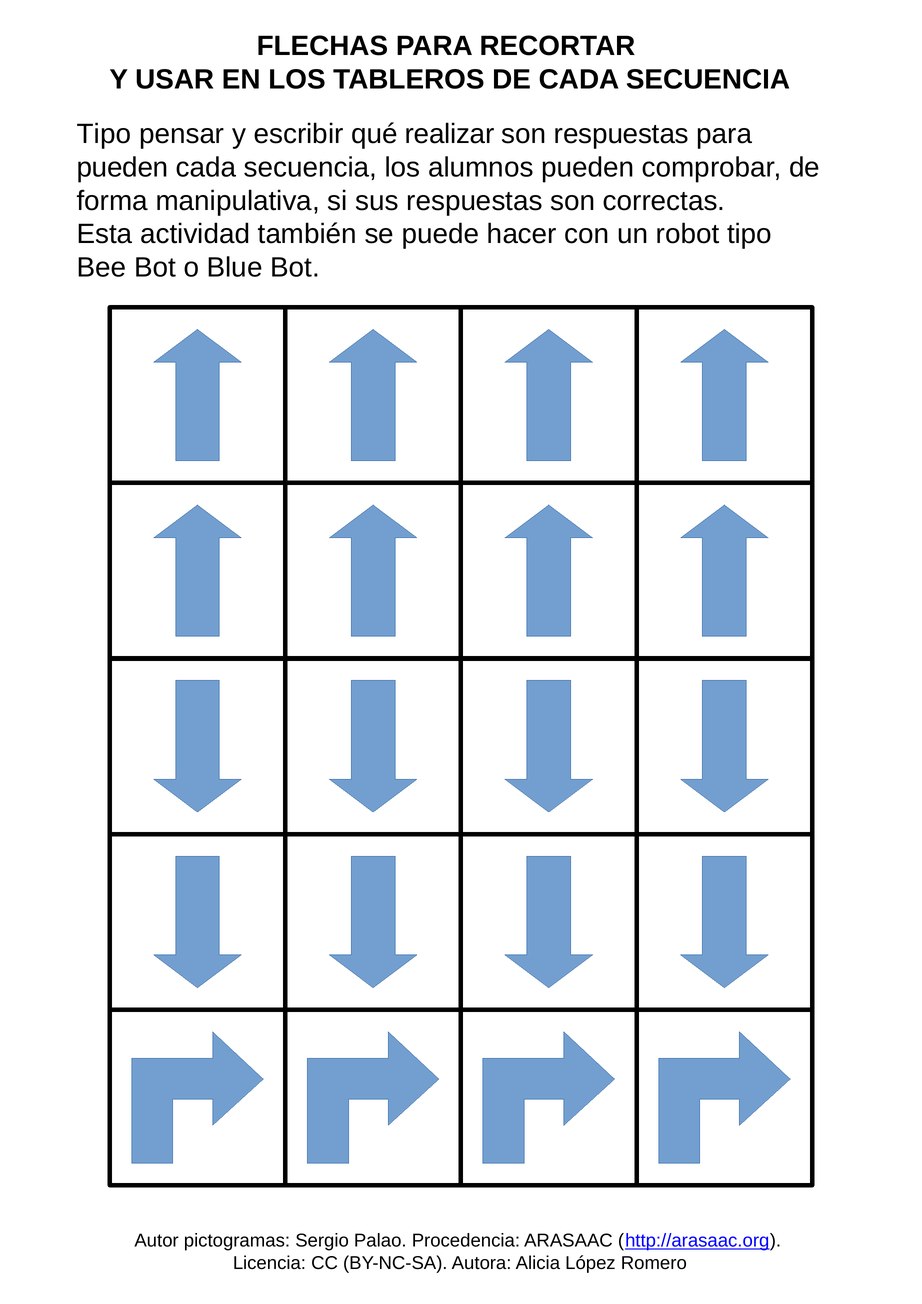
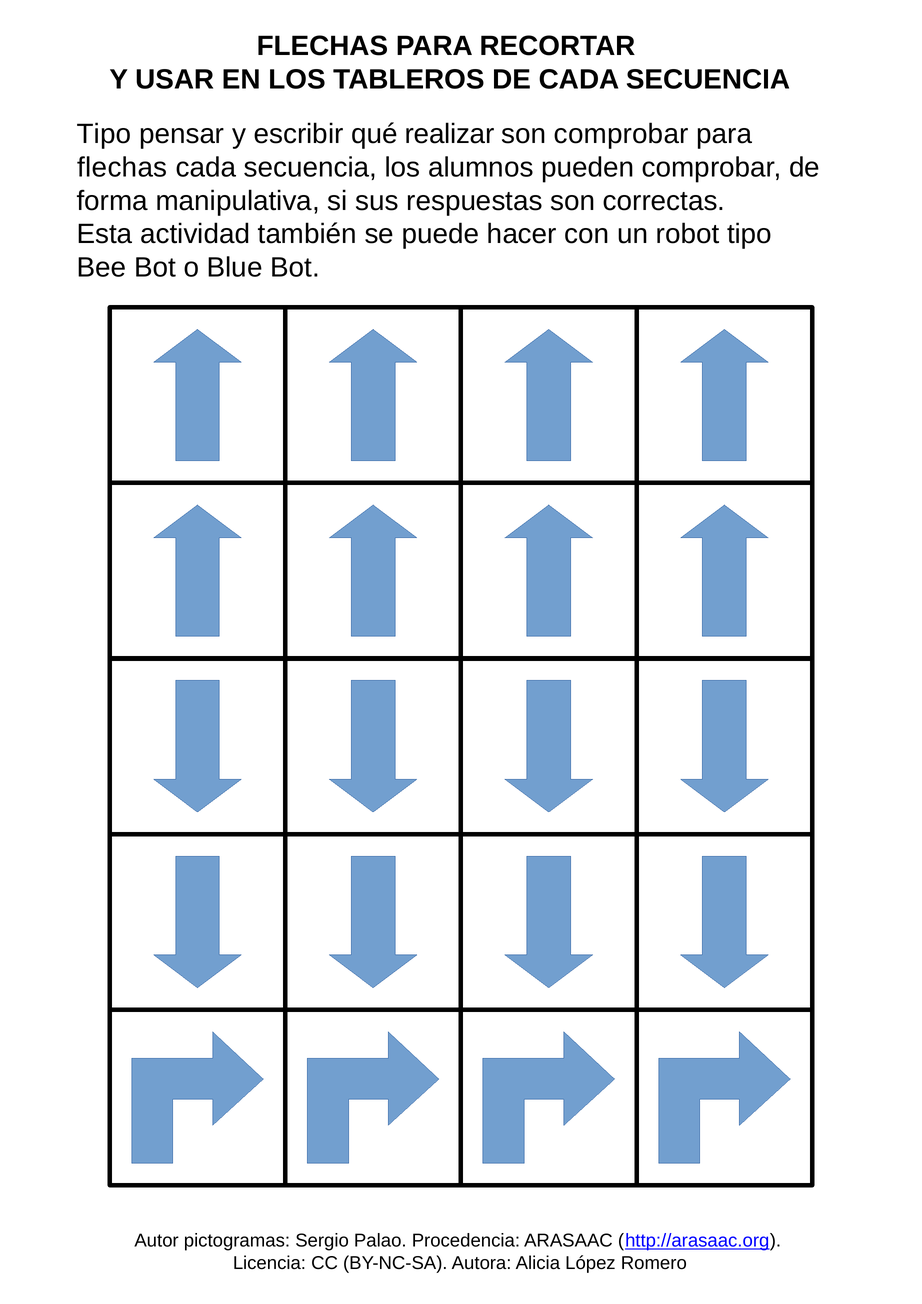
son respuestas: respuestas -> comprobar
pueden at (123, 167): pueden -> flechas
